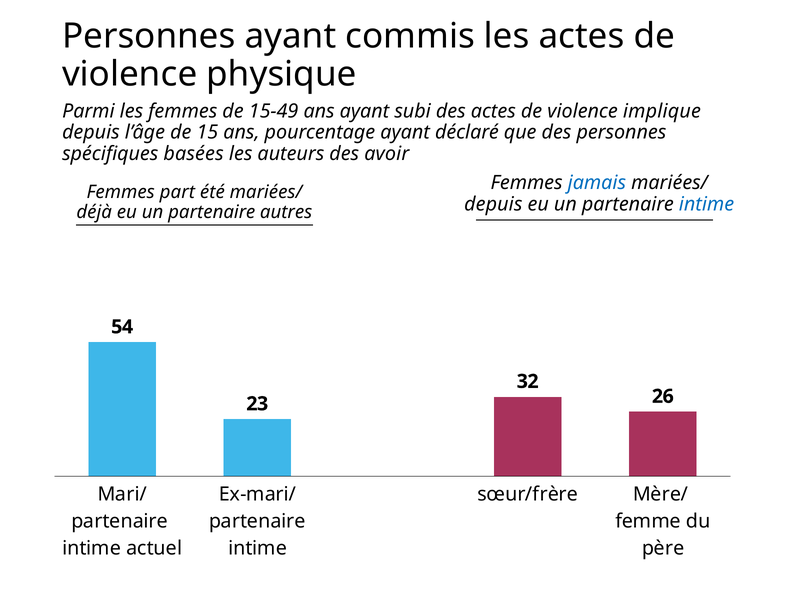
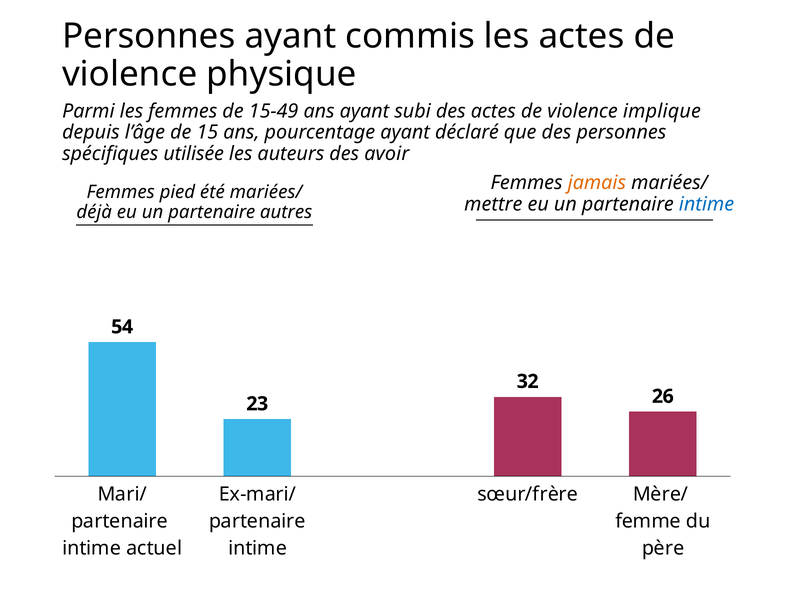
basées: basées -> utilisée
jamais colour: blue -> orange
part: part -> pied
depuis at (493, 204): depuis -> mettre
